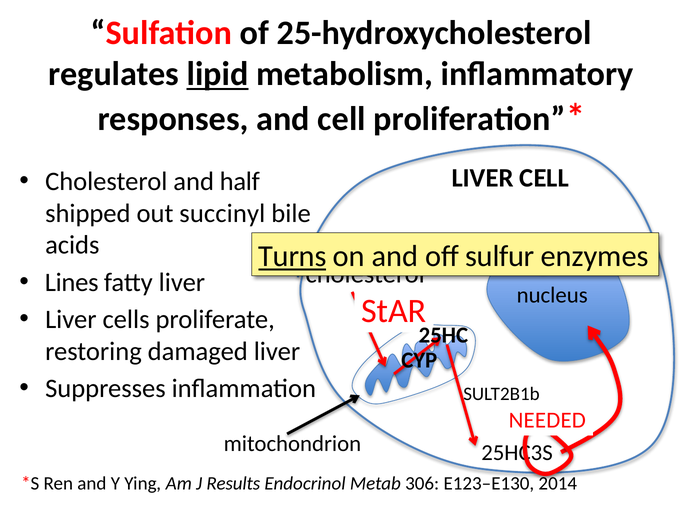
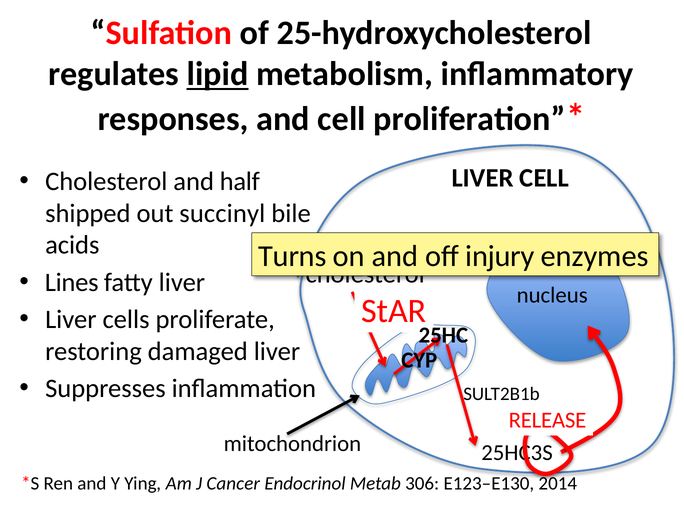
Turns underline: present -> none
sulfur: sulfur -> injury
NEEDED: NEEDED -> RELEASE
Results: Results -> Cancer
